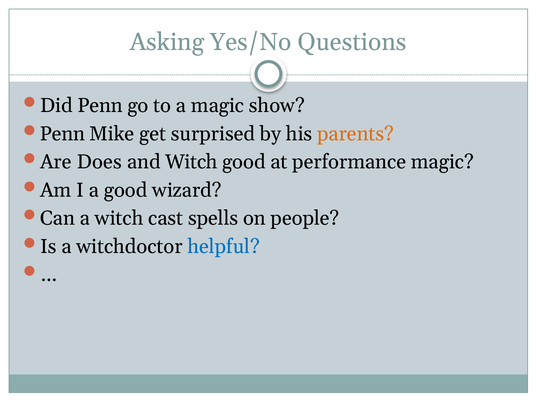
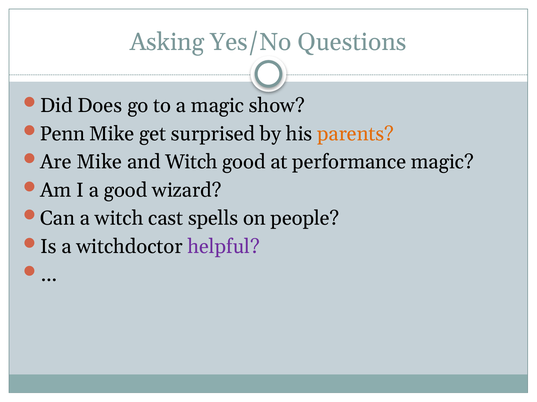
Did Penn: Penn -> Does
Are Does: Does -> Mike
helpful colour: blue -> purple
